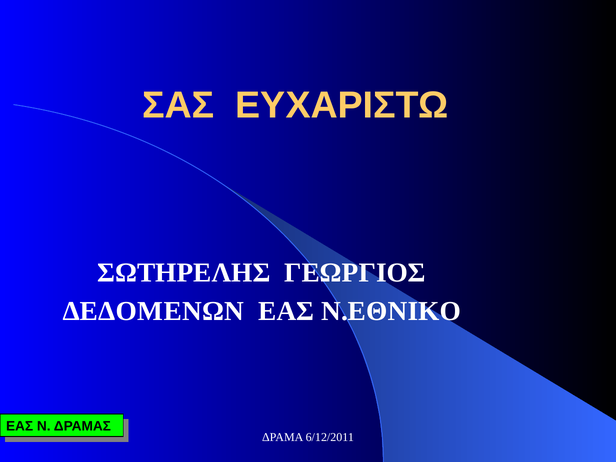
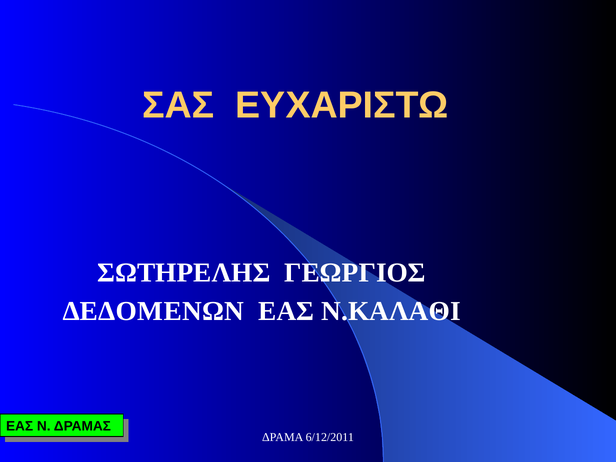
Ν.ΕΘΝΙΚΟ: Ν.ΕΘΝΙΚΟ -> Ν.ΚΑΛΑΘΙ
